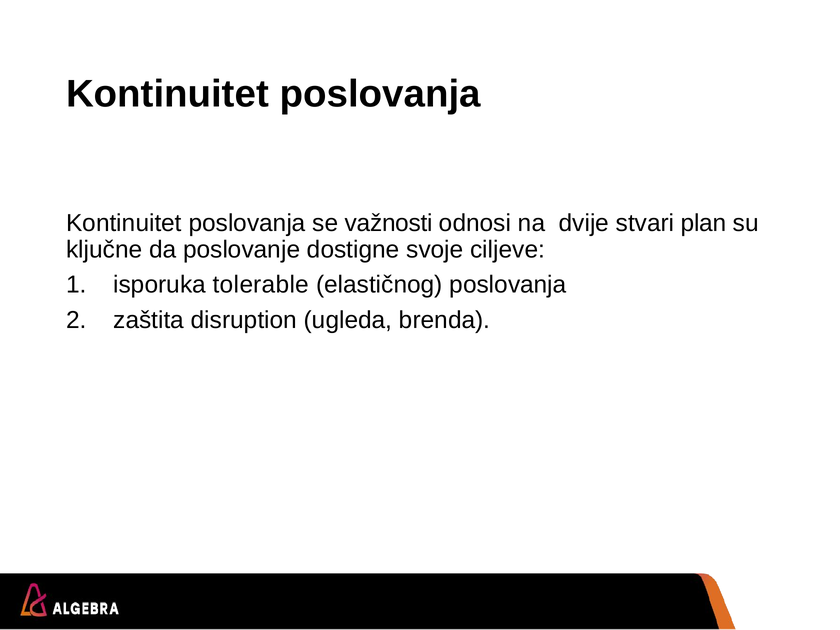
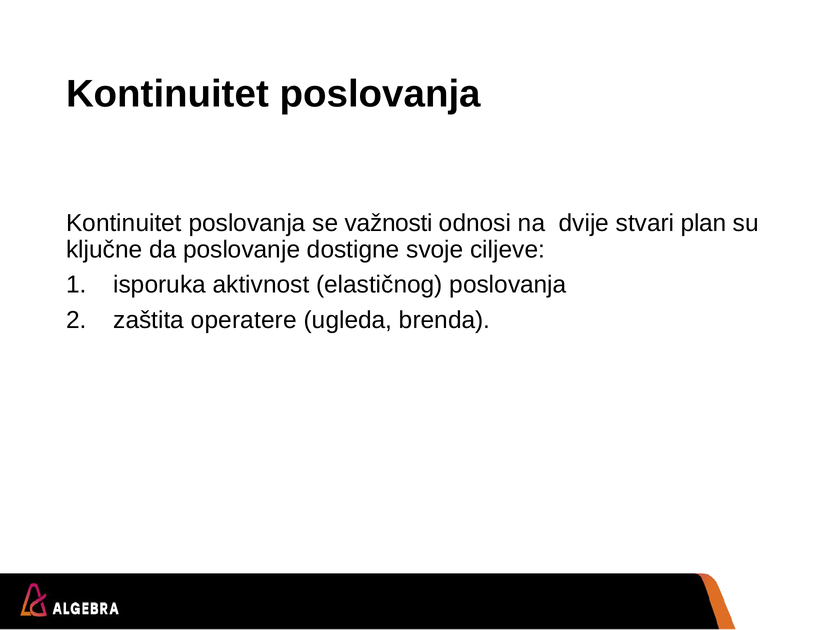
tolerable: tolerable -> aktivnost
disruption: disruption -> operatere
